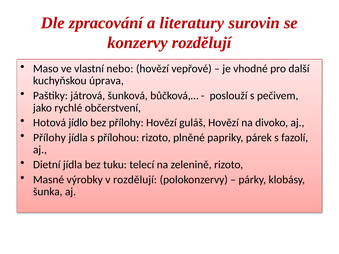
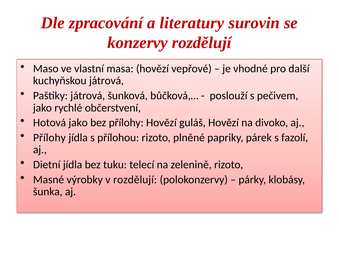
nebo: nebo -> masa
kuchyňskou úprava: úprava -> játrová
Hotová jídlo: jídlo -> jako
